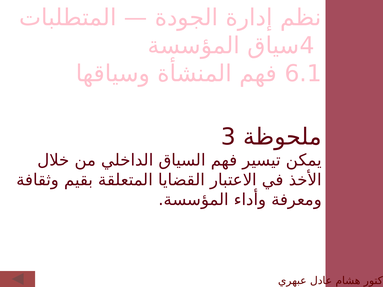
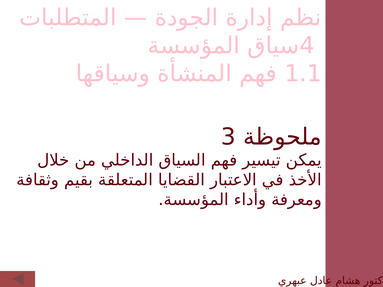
6.1: 6.1 -> 1.1
